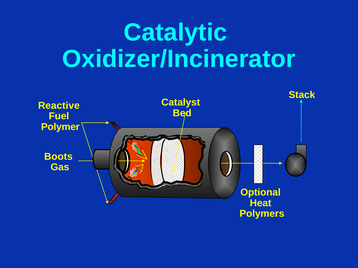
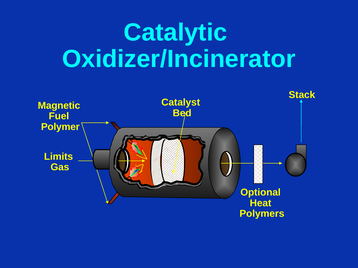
Reactive: Reactive -> Magnetic
Boots: Boots -> Limits
